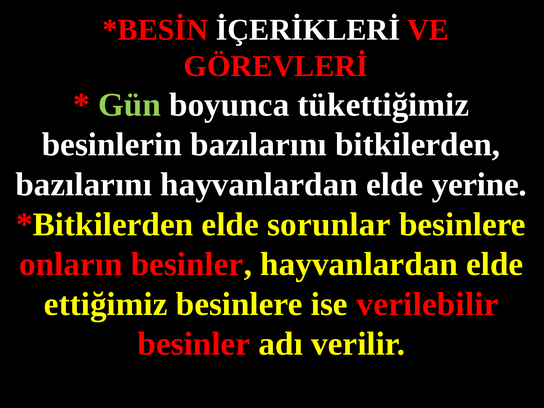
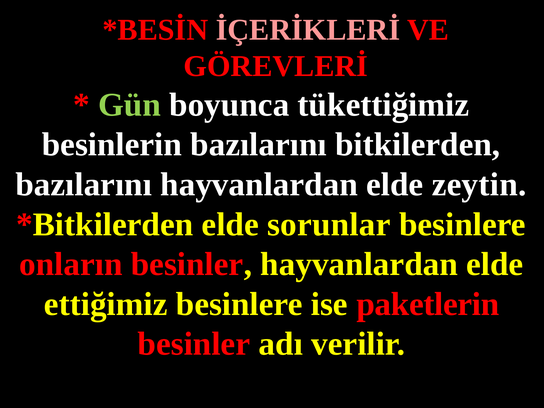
İÇERİKLERİ colour: white -> pink
yerine: yerine -> zeytin
verilebilir: verilebilir -> paketlerin
